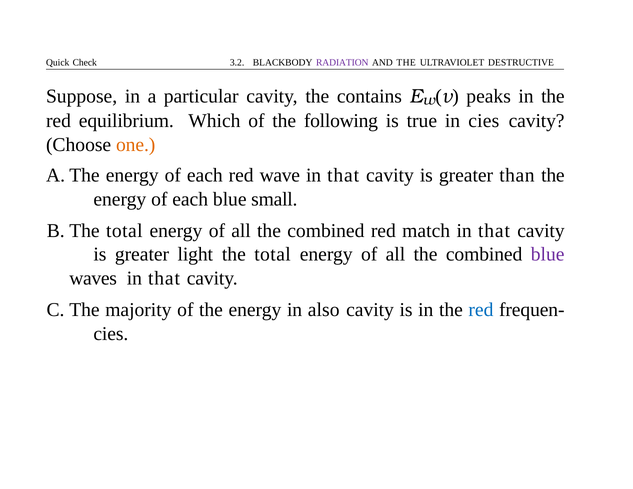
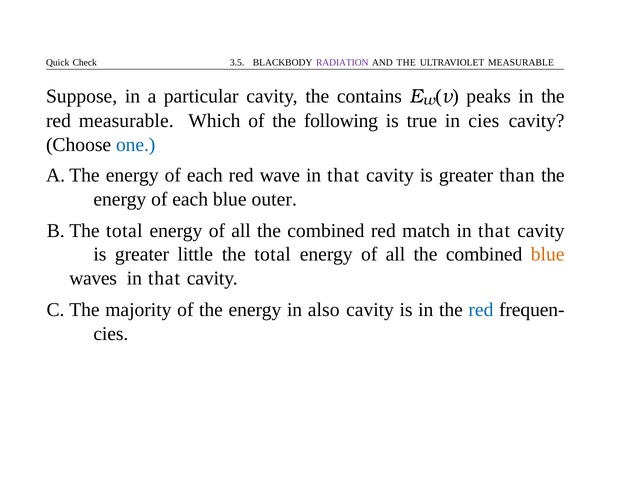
3.2: 3.2 -> 3.5
ULTRAVIOLET DESTRUCTIVE: DESTRUCTIVE -> MEASURABLE
red equilibrium: equilibrium -> measurable
one colour: orange -> blue
small: small -> outer
light: light -> little
blue at (548, 255) colour: purple -> orange
